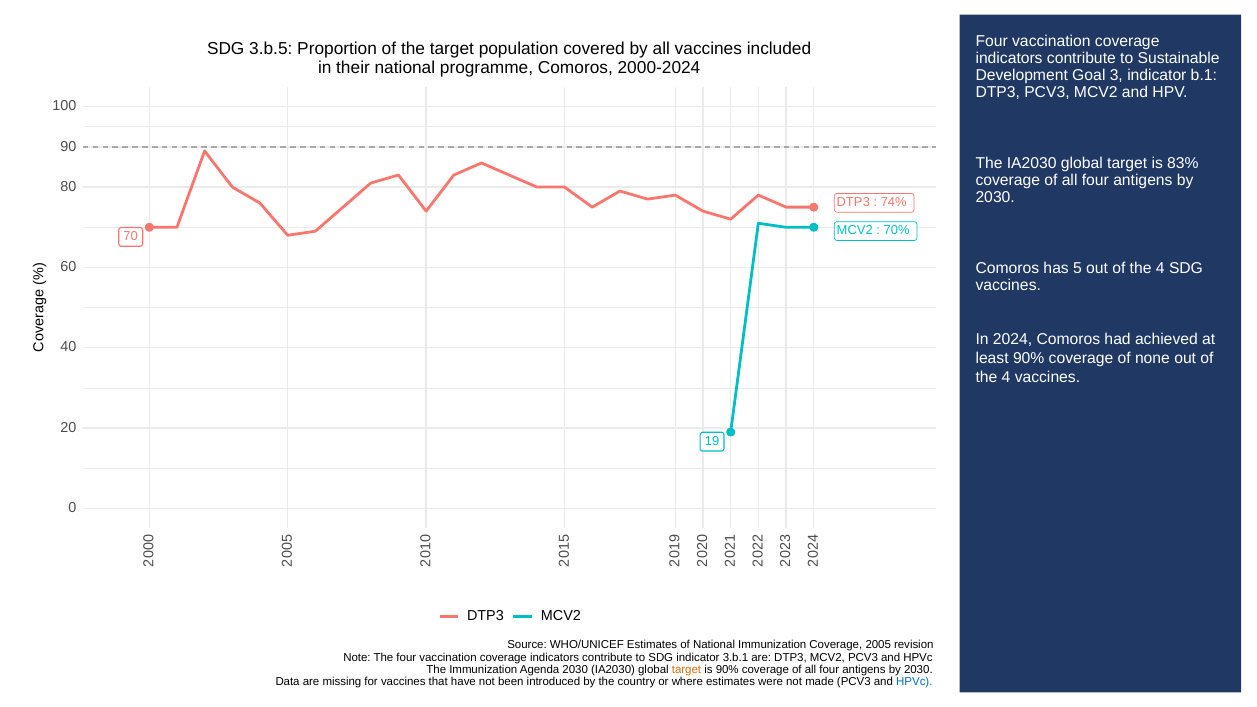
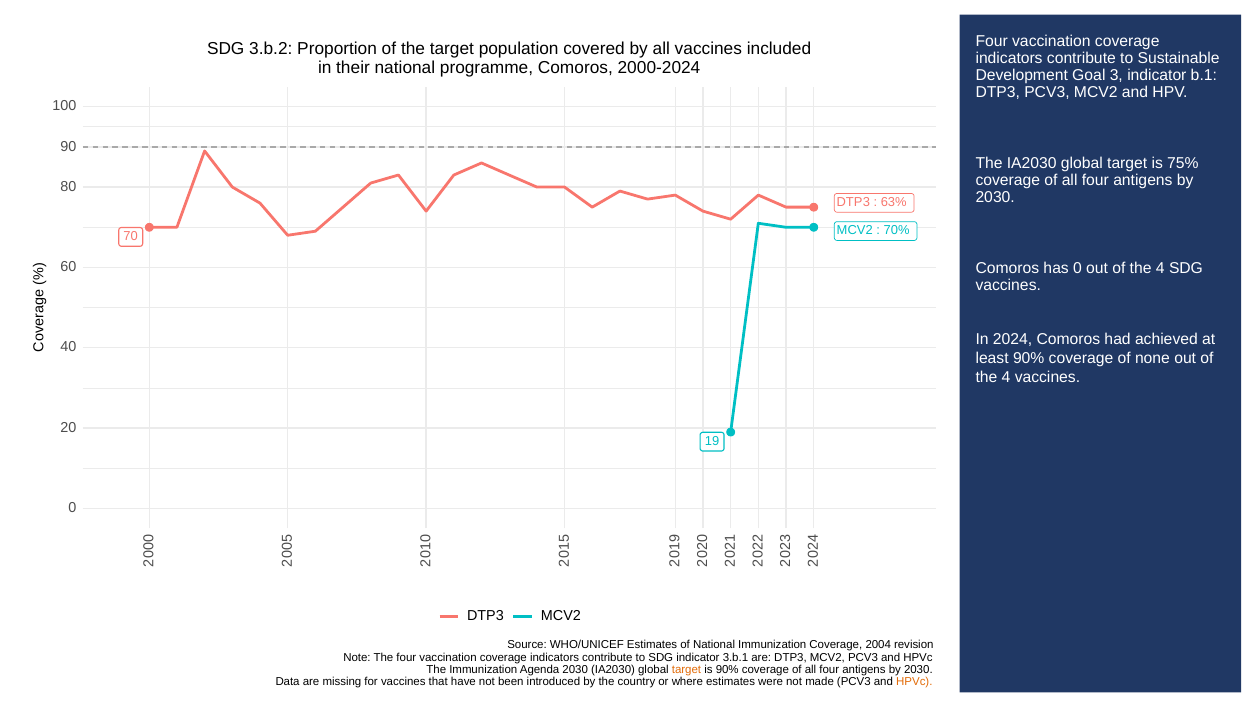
3.b.5: 3.b.5 -> 3.b.2
83%: 83% -> 75%
74%: 74% -> 63%
has 5: 5 -> 0
2005: 2005 -> 2004
HPVc at (914, 682) colour: blue -> orange
